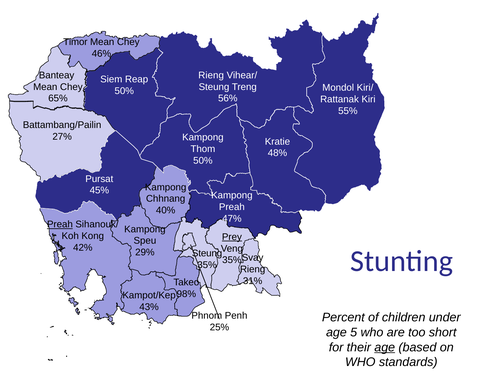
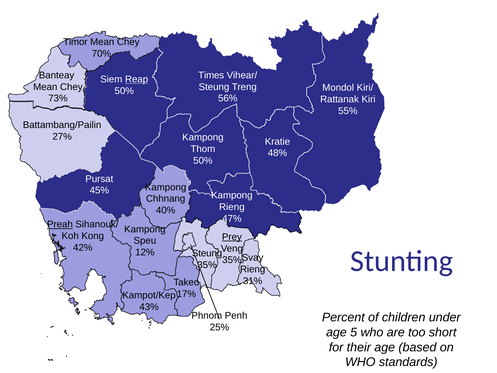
46%: 46% -> 70%
Rieng at (211, 75): Rieng -> Times
Reap underline: none -> present
65%: 65% -> 73%
Preah at (232, 207): Preah -> Rieng
29%: 29% -> 12%
98%: 98% -> 17%
age at (385, 347) underline: present -> none
